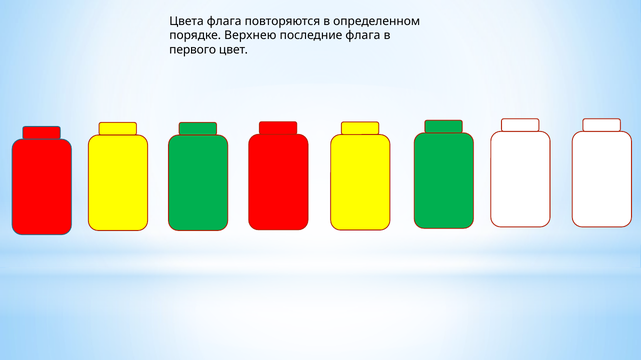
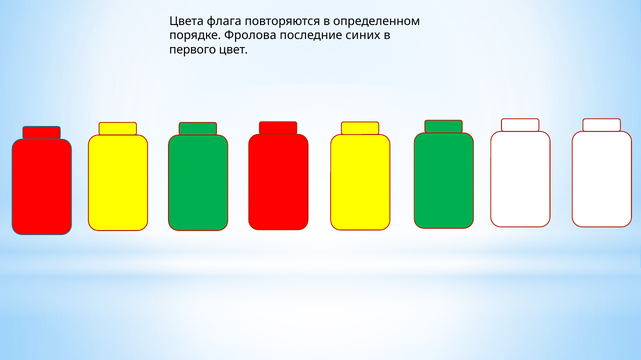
Верхнею: Верхнею -> Фролова
последние флага: флага -> синих
